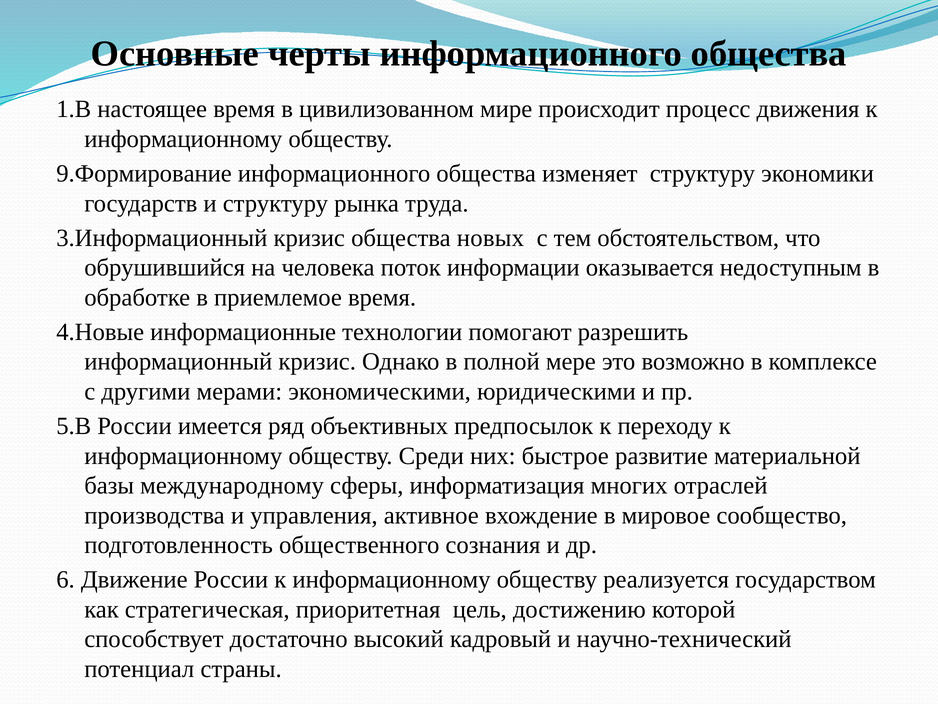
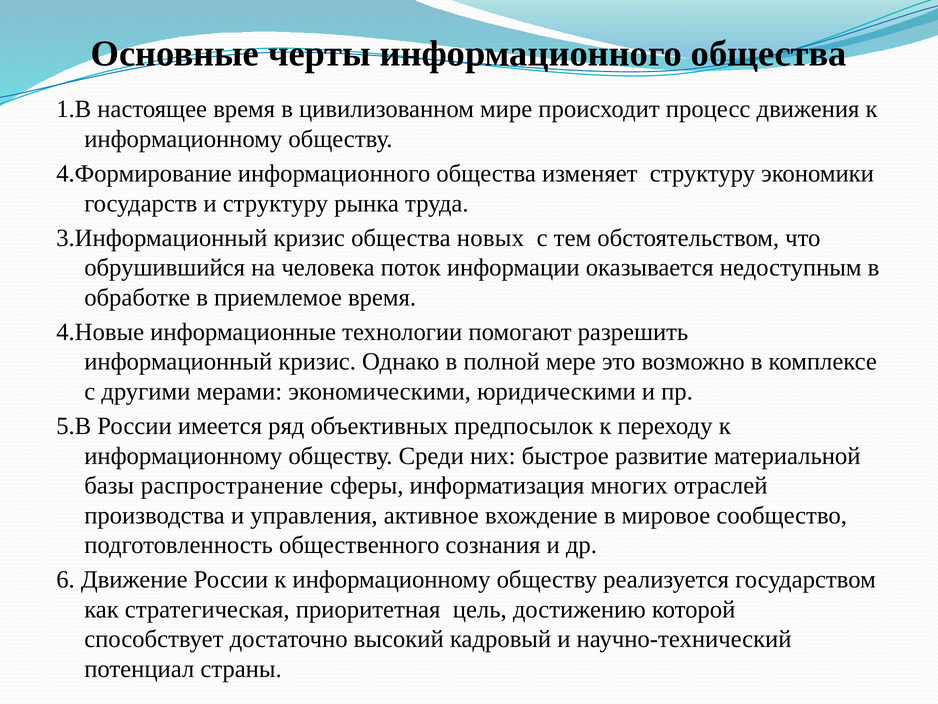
9.Формирование: 9.Формирование -> 4.Формирование
международному: международному -> распространение
